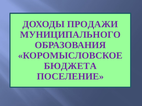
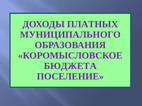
ПРОДАЖИ: ПРОДАЖИ -> ПЛАТНЫХ
